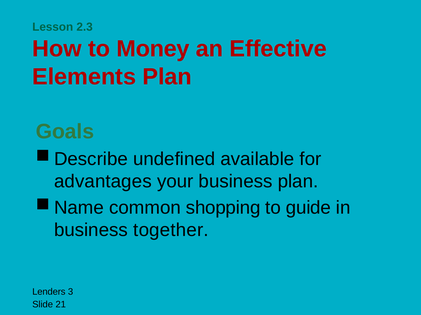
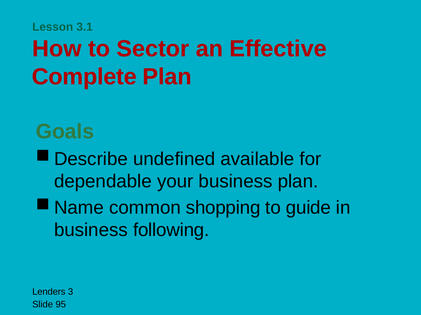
2.3: 2.3 -> 3.1
Money: Money -> Sector
Elements: Elements -> Complete
advantages: advantages -> dependable
together: together -> following
21: 21 -> 95
